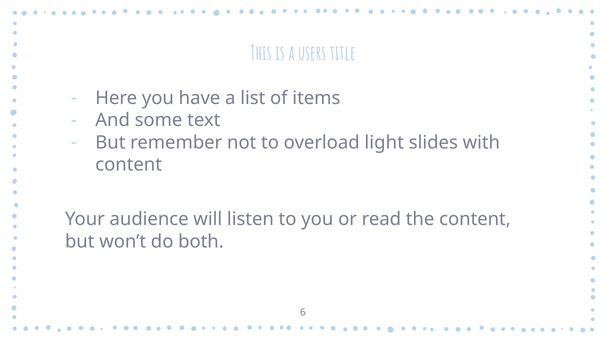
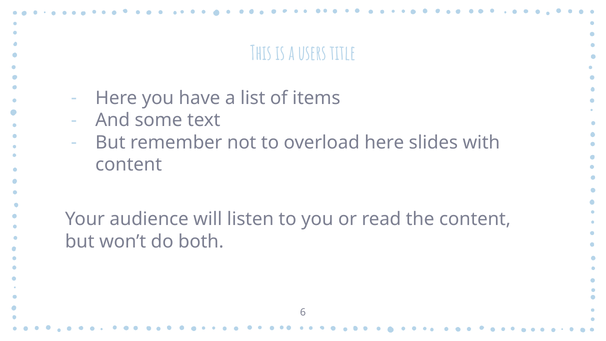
overload light: light -> here
